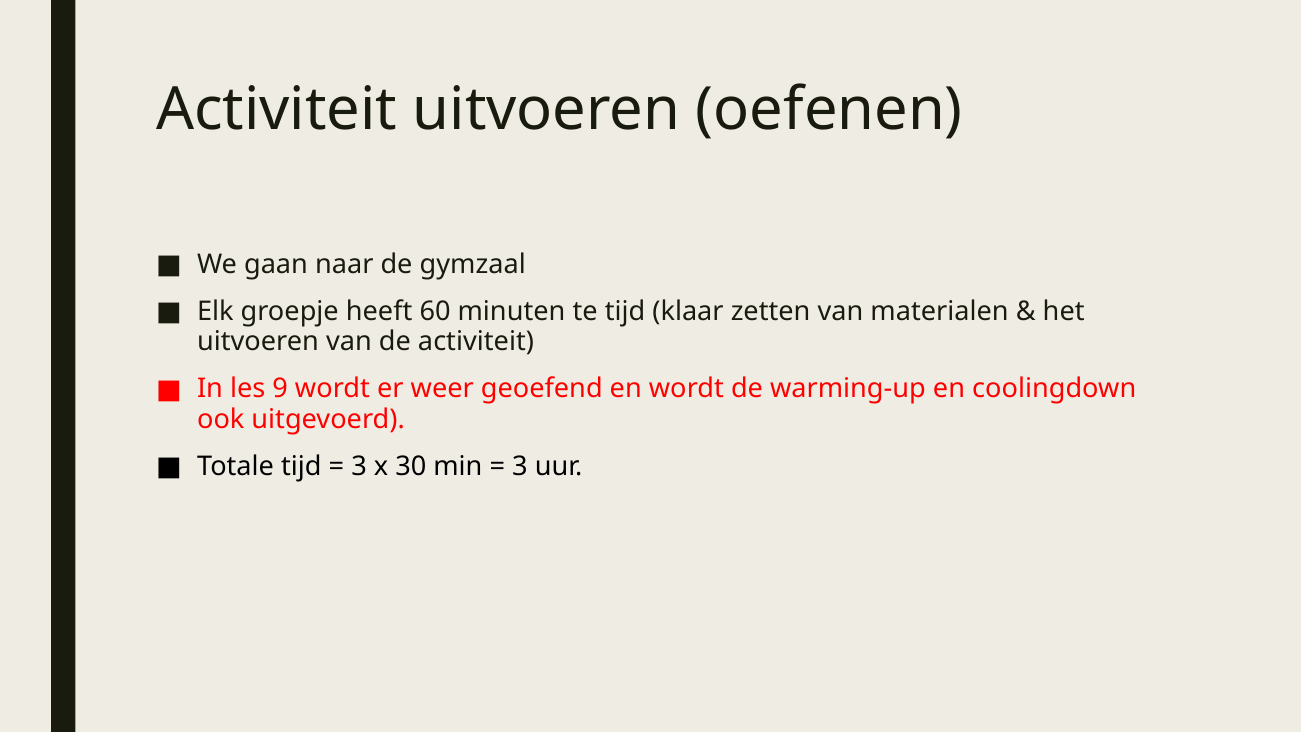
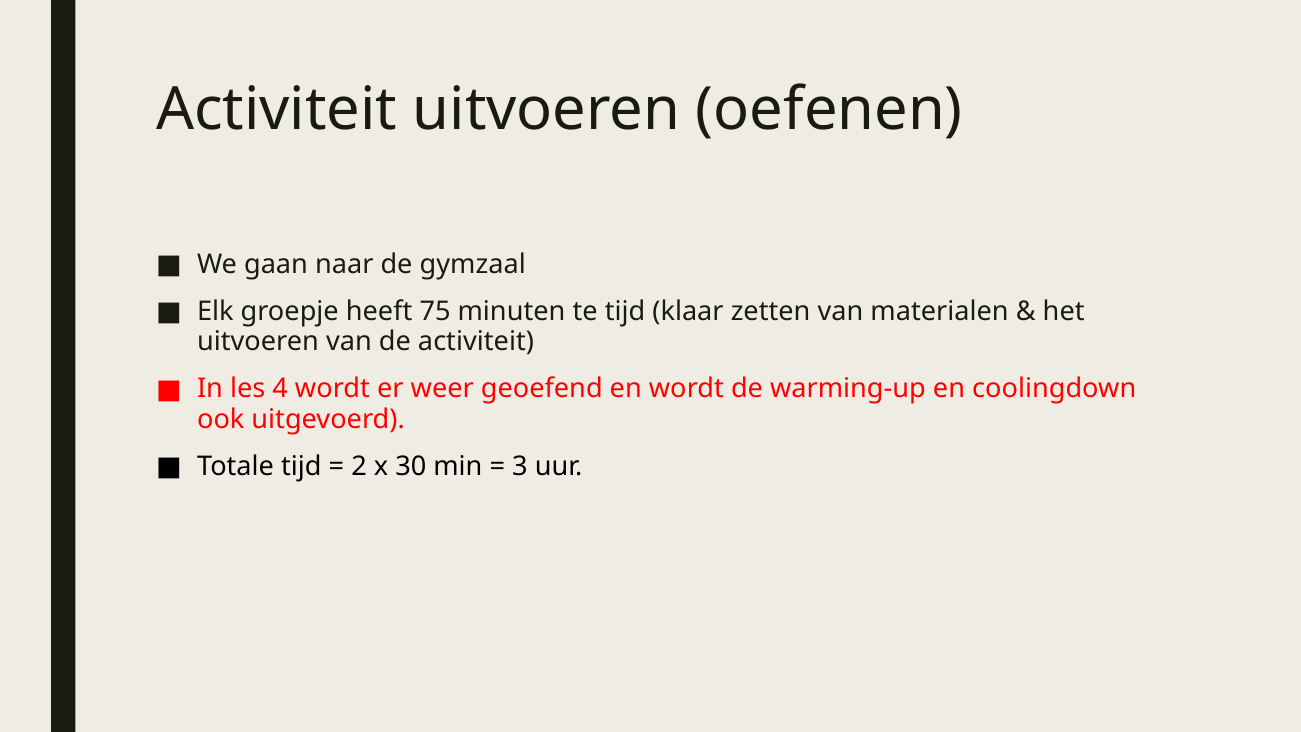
60: 60 -> 75
9: 9 -> 4
3 at (359, 466): 3 -> 2
